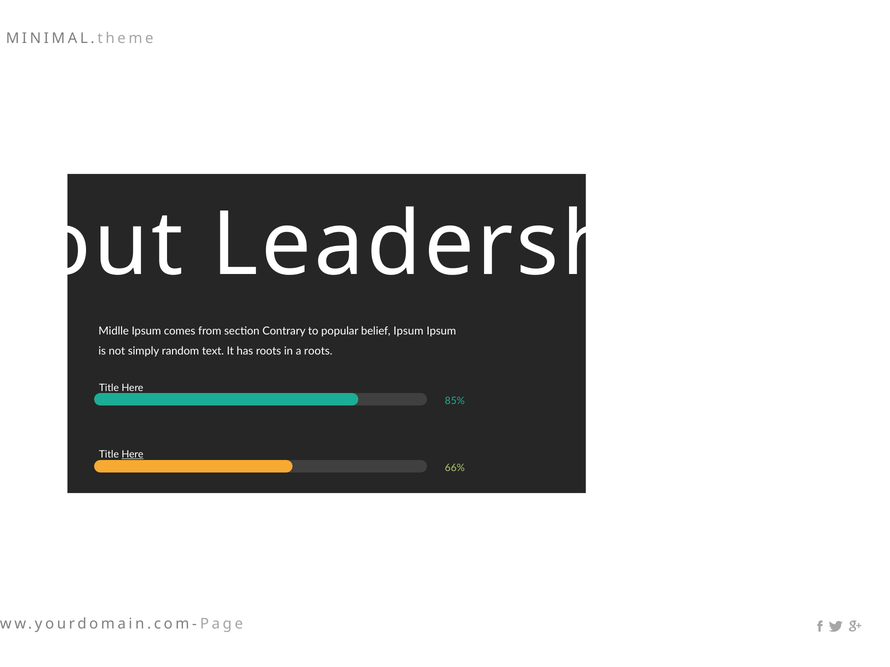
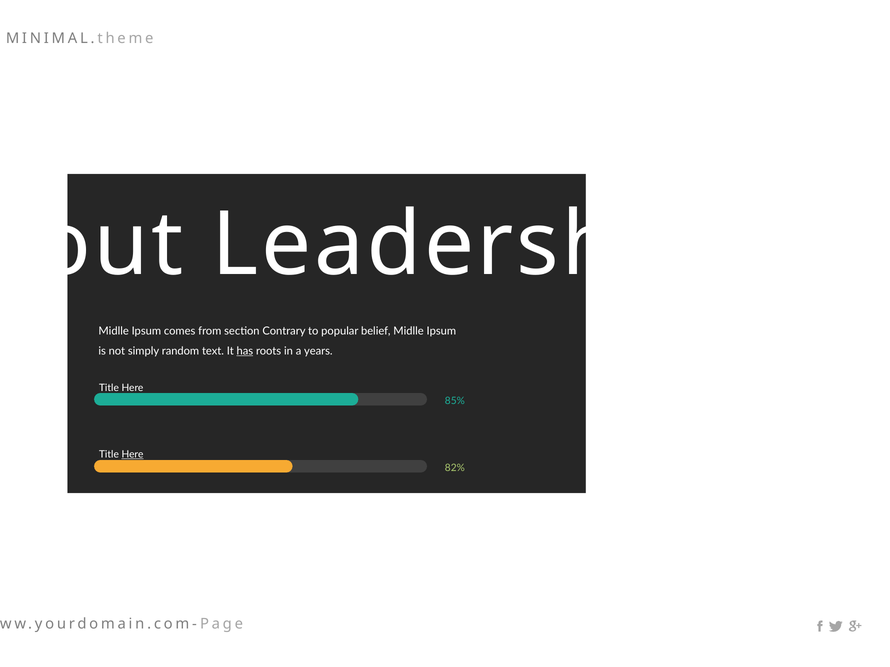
belief Ipsum: Ipsum -> Midlle
has underline: none -> present
a roots: roots -> years
66%: 66% -> 82%
